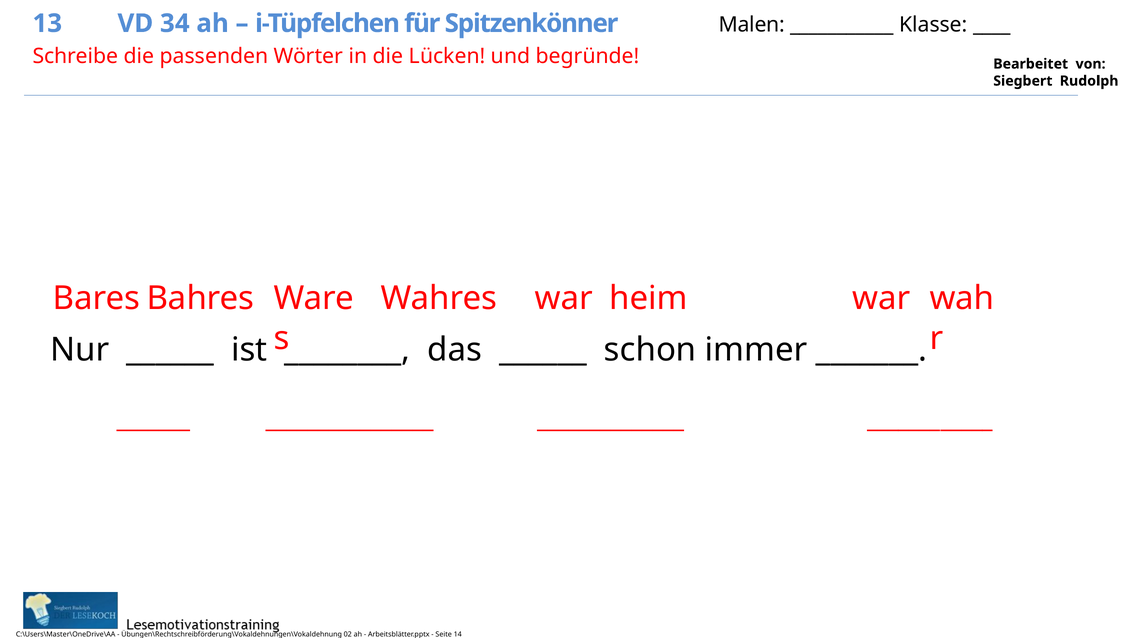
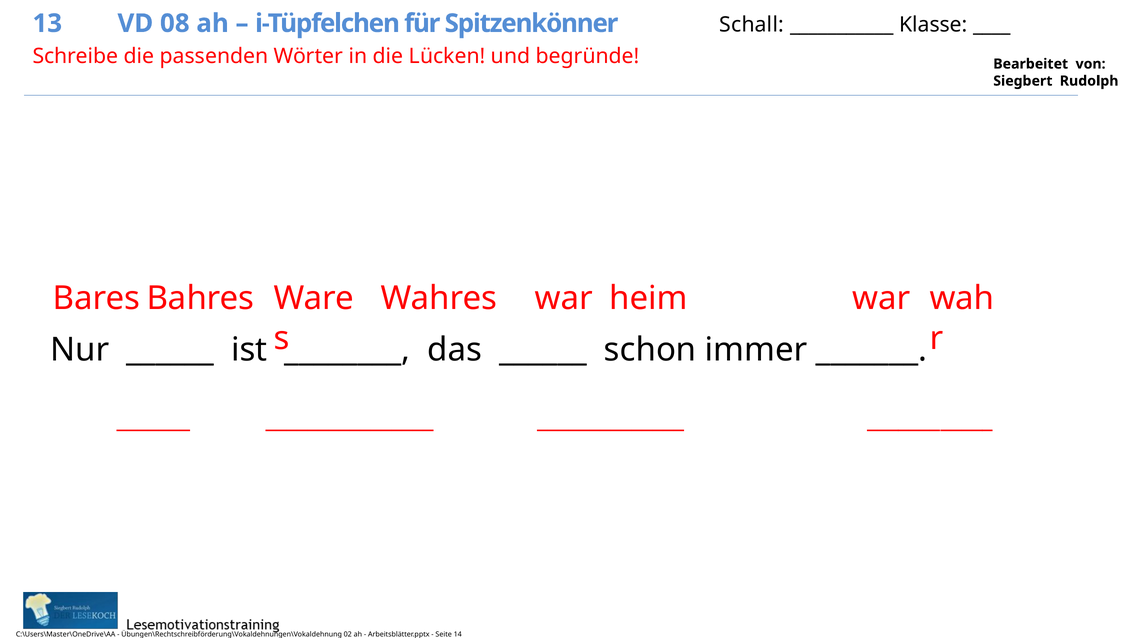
34: 34 -> 08
Malen: Malen -> Schall
